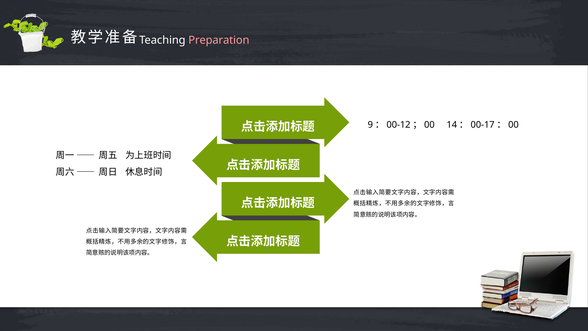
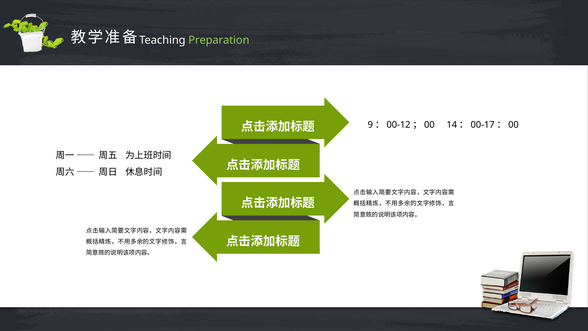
Preparation colour: pink -> light green
